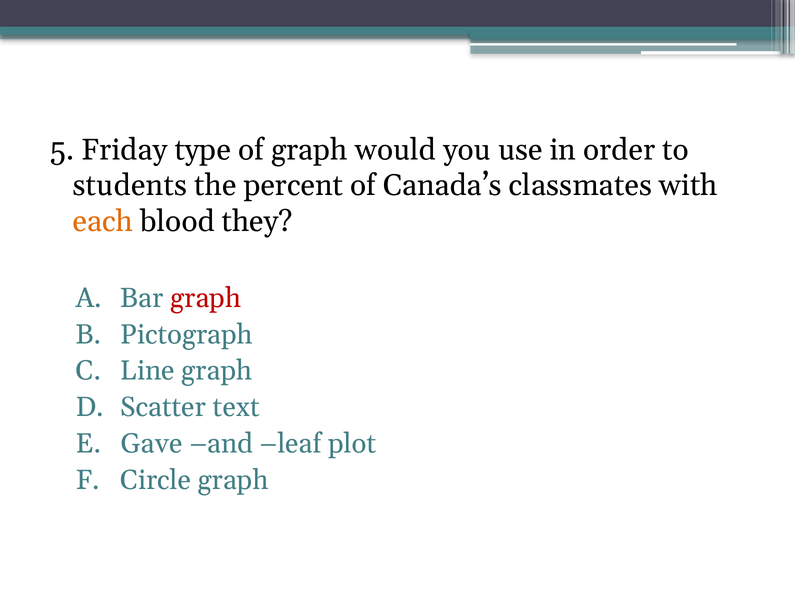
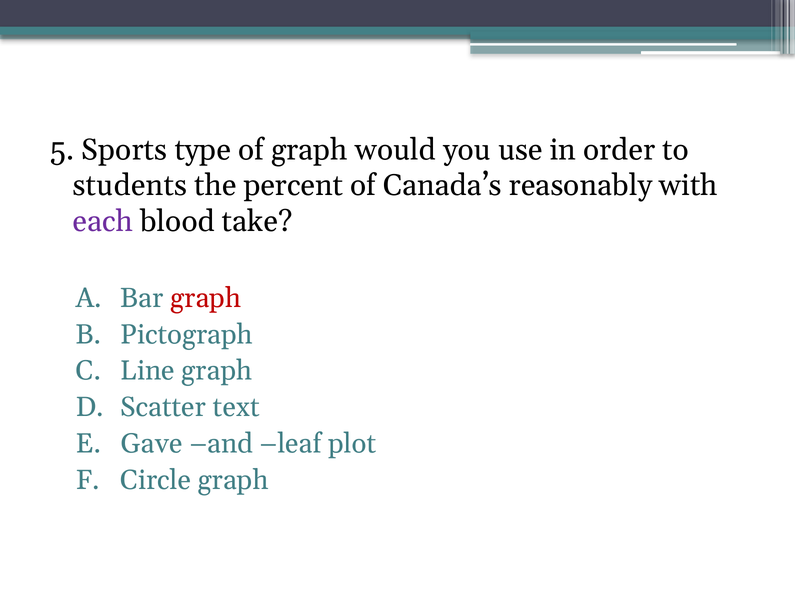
Friday: Friday -> Sports
classmates: classmates -> reasonably
each colour: orange -> purple
they: they -> take
